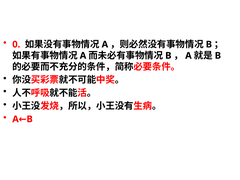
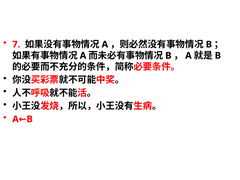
0: 0 -> 7
